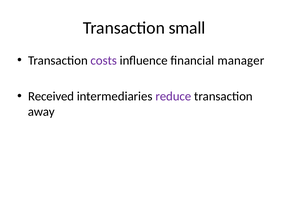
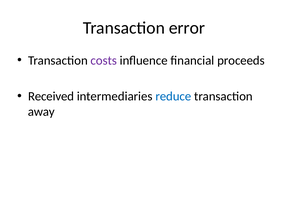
small: small -> error
manager: manager -> proceeds
reduce colour: purple -> blue
